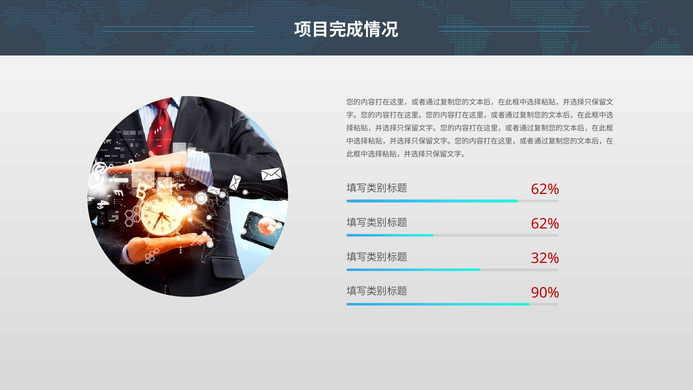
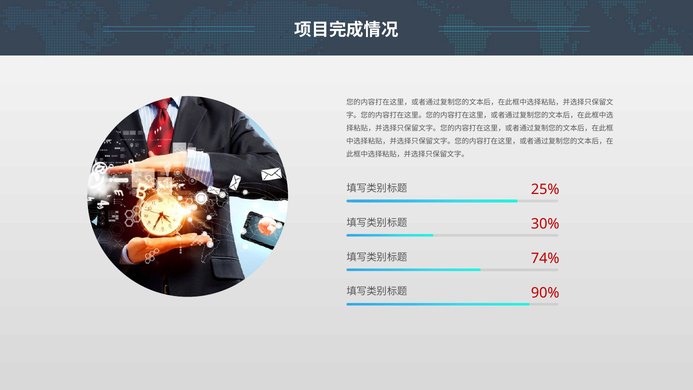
62% at (545, 189): 62% -> 25%
62% at (545, 224): 62% -> 30%
32%: 32% -> 74%
